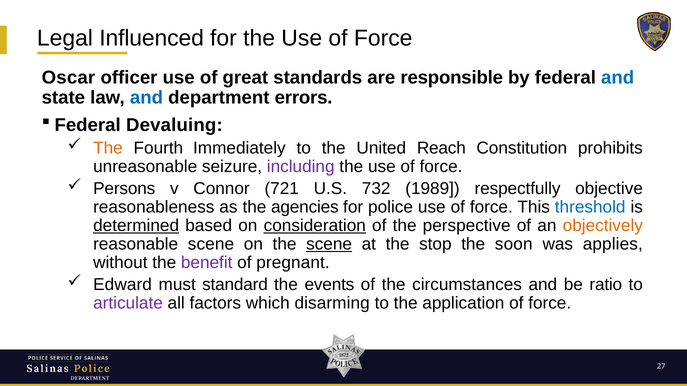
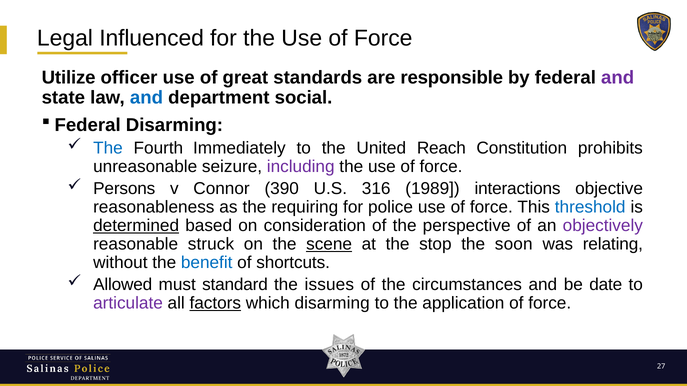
Oscar: Oscar -> Utilize
and at (618, 78) colour: blue -> purple
errors: errors -> social
Devaluing at (174, 125): Devaluing -> Disarming
The at (108, 148) colour: orange -> blue
721: 721 -> 390
732: 732 -> 316
respectfully: respectfully -> interactions
agencies: agencies -> requiring
consideration underline: present -> none
objectively colour: orange -> purple
reasonable scene: scene -> struck
applies: applies -> relating
benefit colour: purple -> blue
pregnant: pregnant -> shortcuts
Edward: Edward -> Allowed
events: events -> issues
ratio: ratio -> date
factors underline: none -> present
